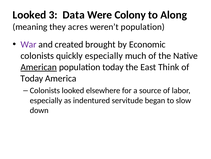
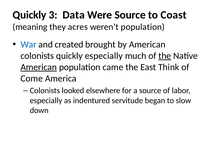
Looked at (29, 15): Looked -> Quickly
Were Colony: Colony -> Source
Along: Along -> Coast
War colour: purple -> blue
by Economic: Economic -> American
the at (165, 56) underline: none -> present
population today: today -> came
Today at (32, 78): Today -> Come
